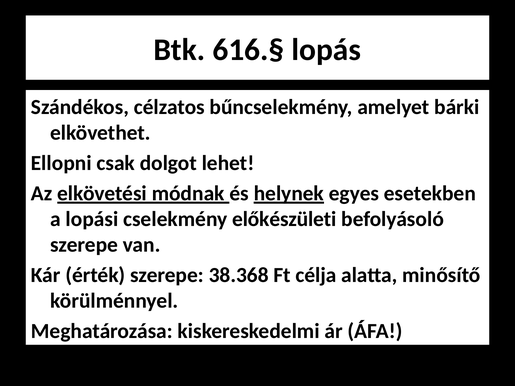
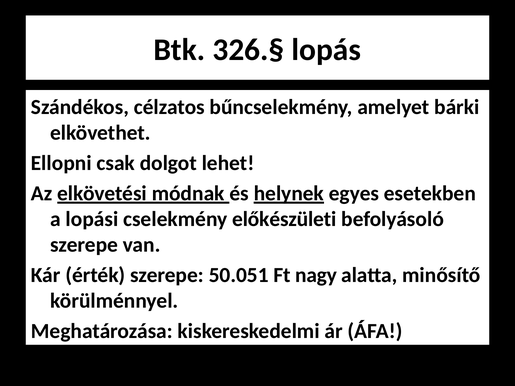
616.§: 616.§ -> 326.§
38.368: 38.368 -> 50.051
célja: célja -> nagy
